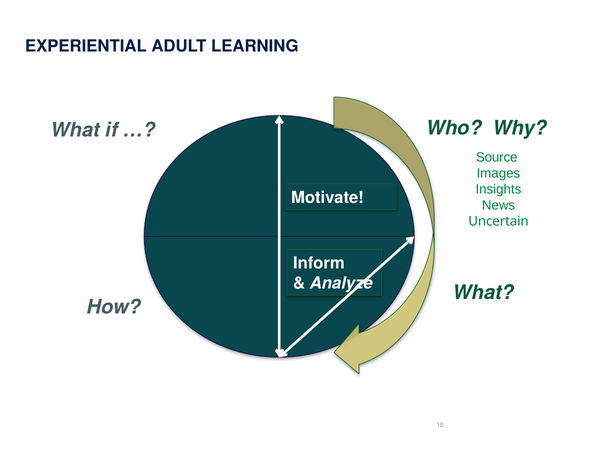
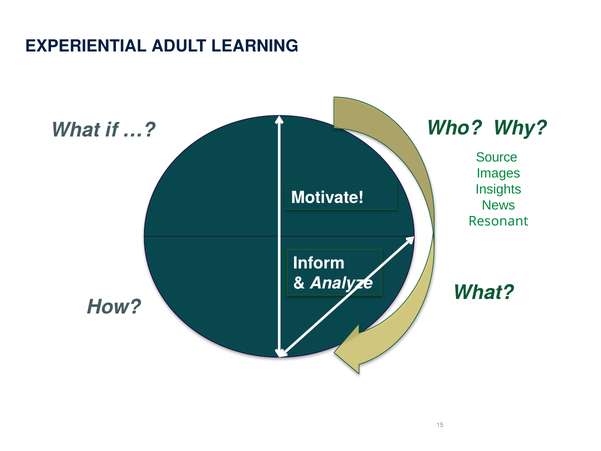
Uncertain: Uncertain -> Resonant
